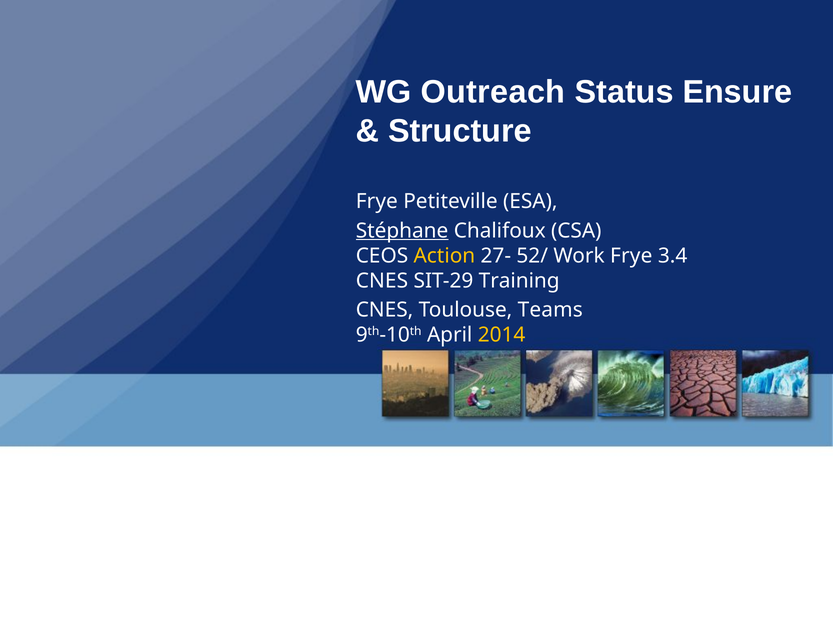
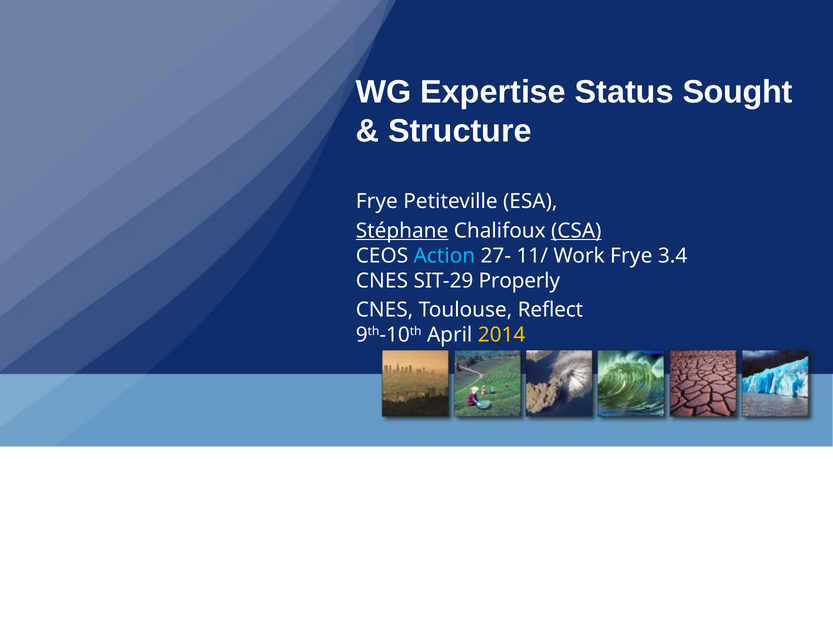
Outreach: Outreach -> Expertise
Ensure: Ensure -> Sought
CSA underline: none -> present
Action colour: yellow -> light blue
52/: 52/ -> 11/
Training: Training -> Properly
Teams: Teams -> Reflect
